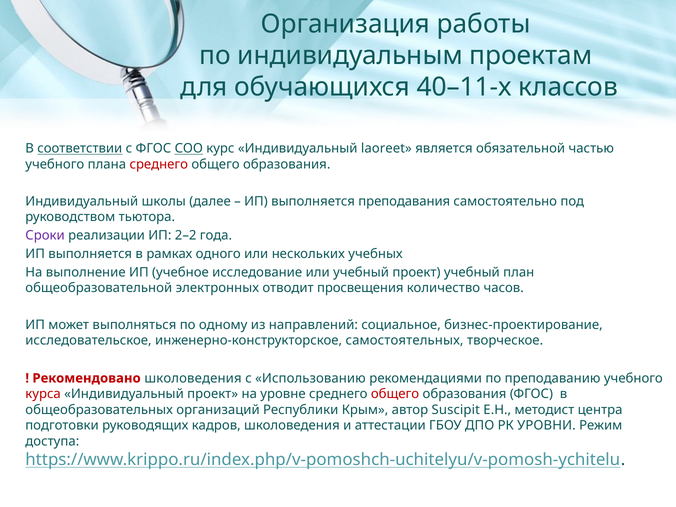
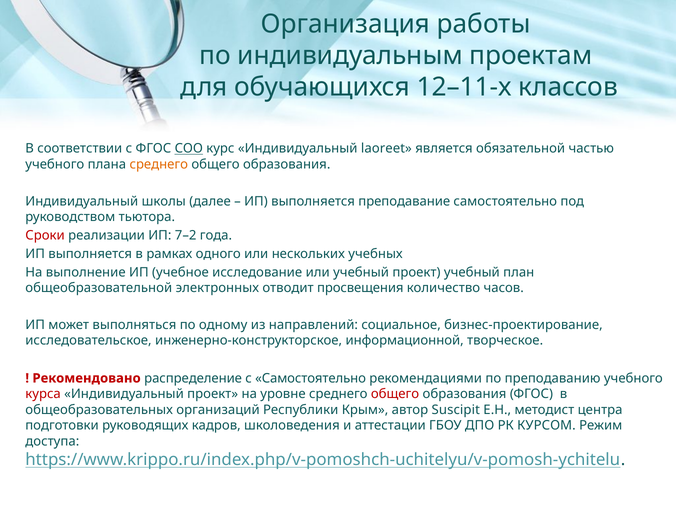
40–11-х: 40–11-х -> 12–11-х
соответствии underline: present -> none
среднего at (159, 164) colour: red -> orange
преподавания: преподавания -> преподавание
Сроки colour: purple -> red
2–2: 2–2 -> 7–2
самостоятельных: самостоятельных -> информационной
Рекомендовано школоведения: школоведения -> распределение
с Использованию: Использованию -> Самостоятельно
УРОВНИ: УРОВНИ -> КУРСОМ
